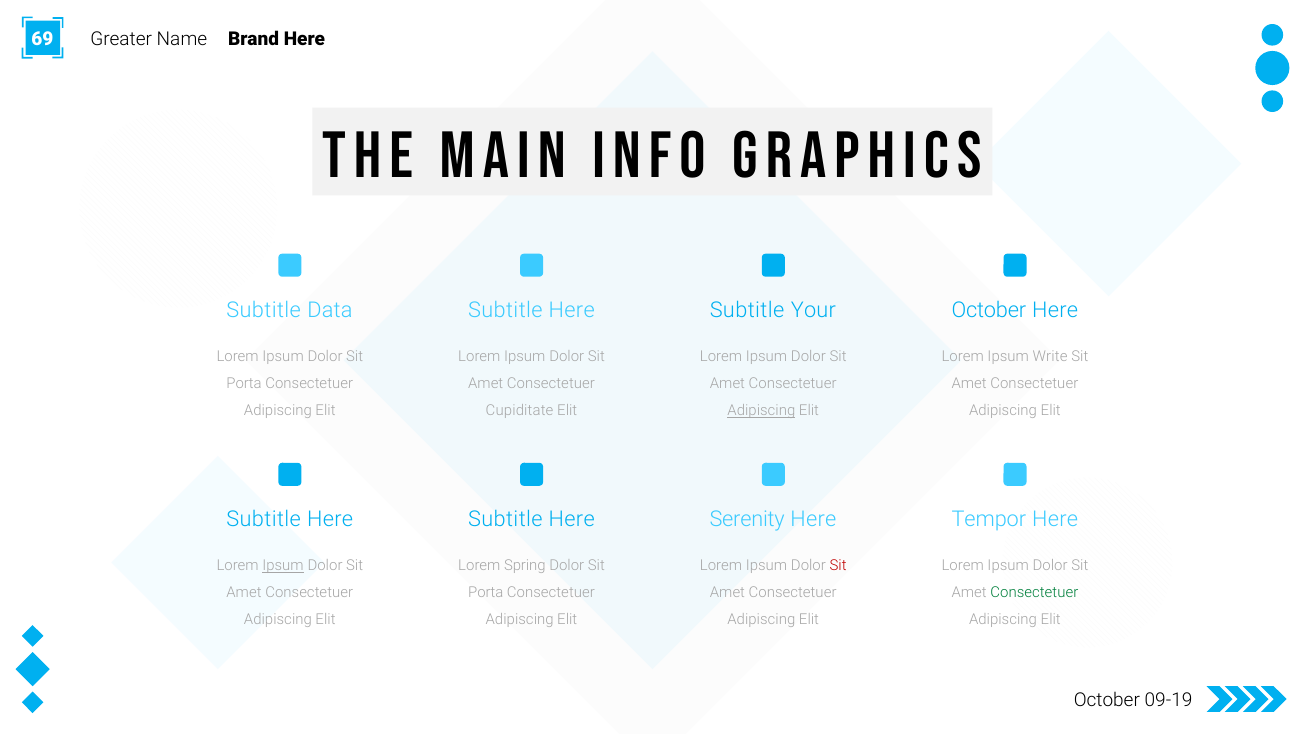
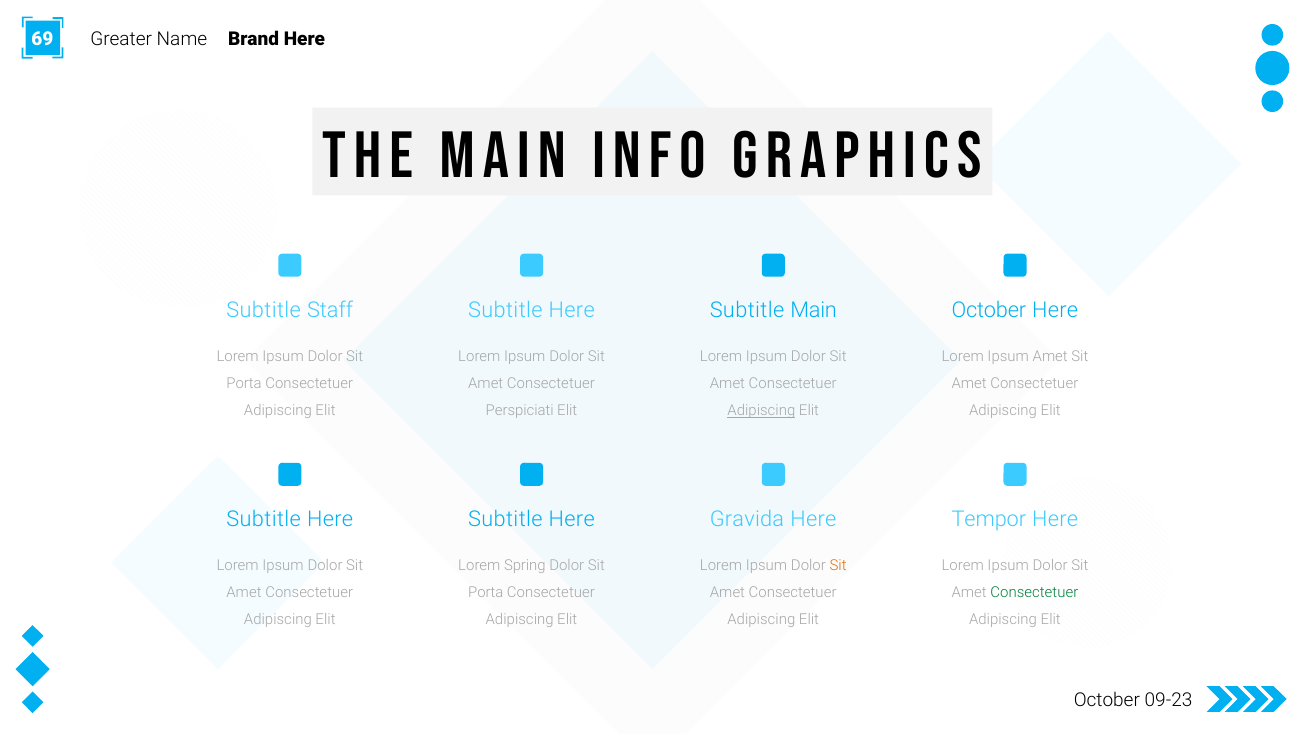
Data: Data -> Staff
Subtitle Your: Your -> Main
Ipsum Write: Write -> Amet
Cupiditate: Cupiditate -> Perspiciati
Serenity: Serenity -> Gravida
Ipsum at (283, 566) underline: present -> none
Sit at (838, 566) colour: red -> orange
09-19: 09-19 -> 09-23
